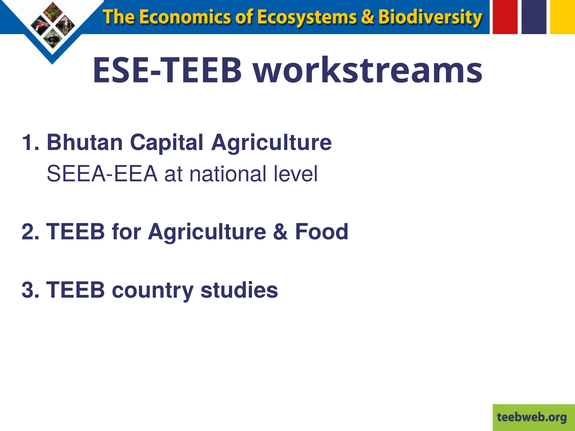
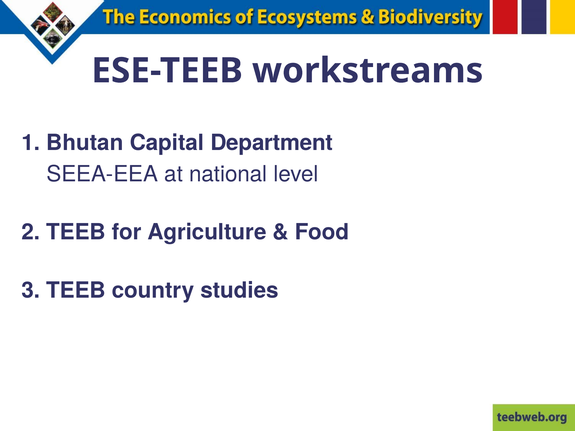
Capital Agriculture: Agriculture -> Department
